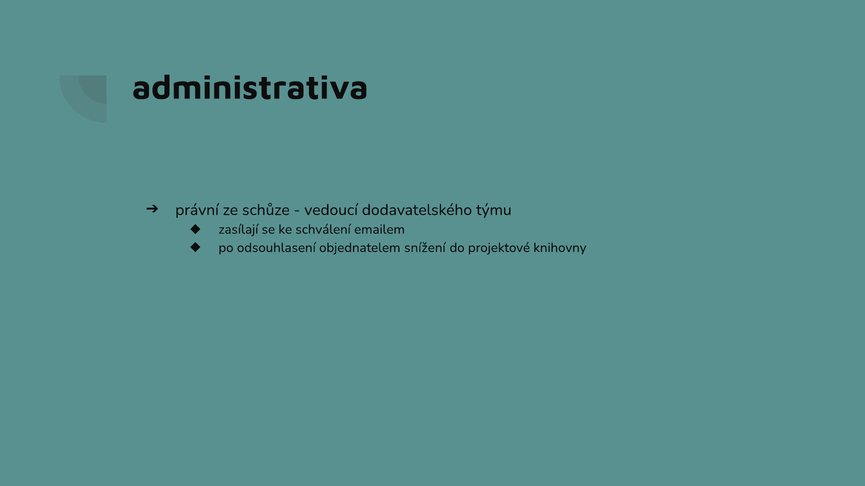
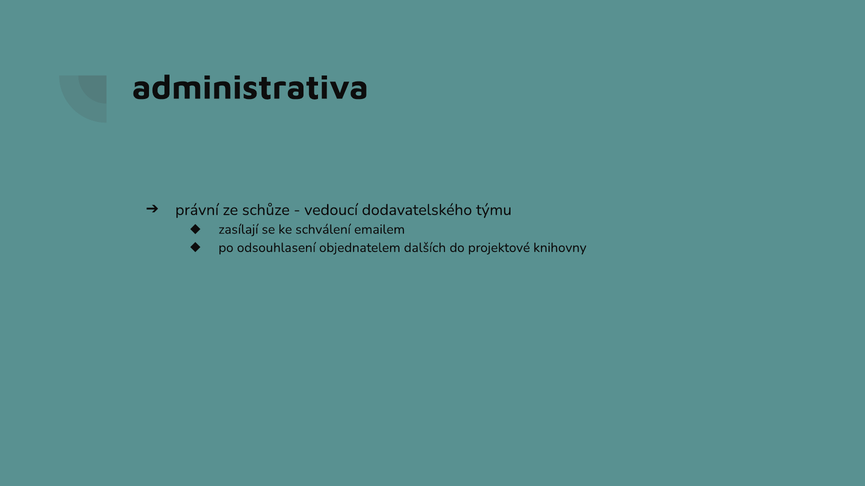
snížení: snížení -> dalších
